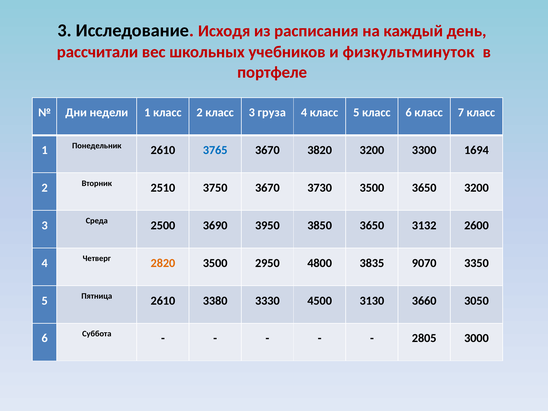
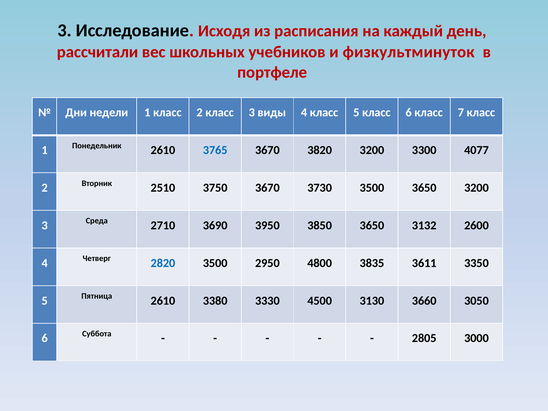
груза: груза -> виды
1694: 1694 -> 4077
2500: 2500 -> 2710
2820 colour: orange -> blue
9070: 9070 -> 3611
